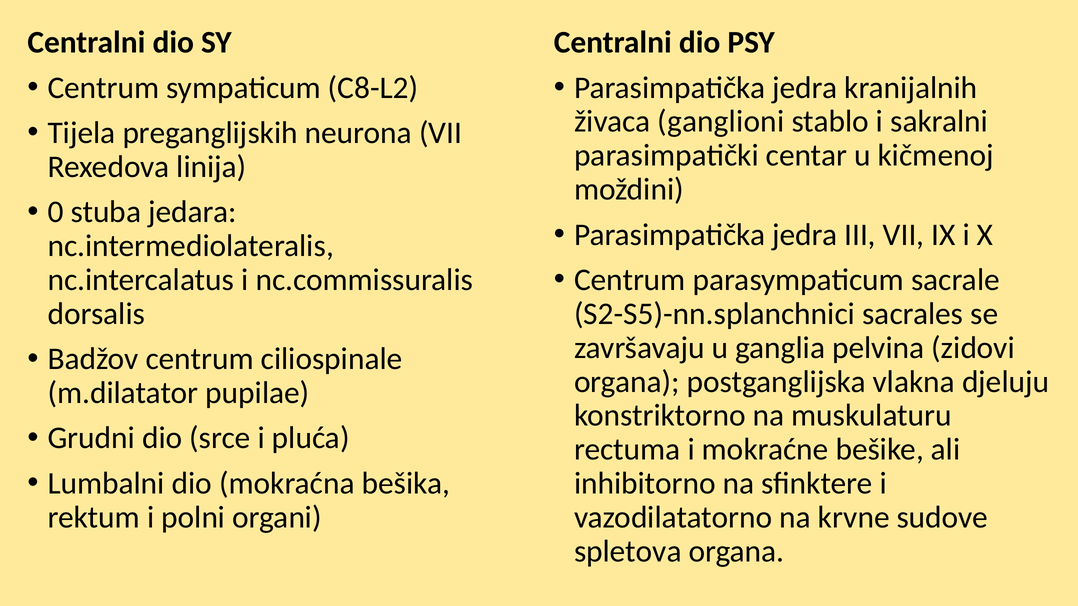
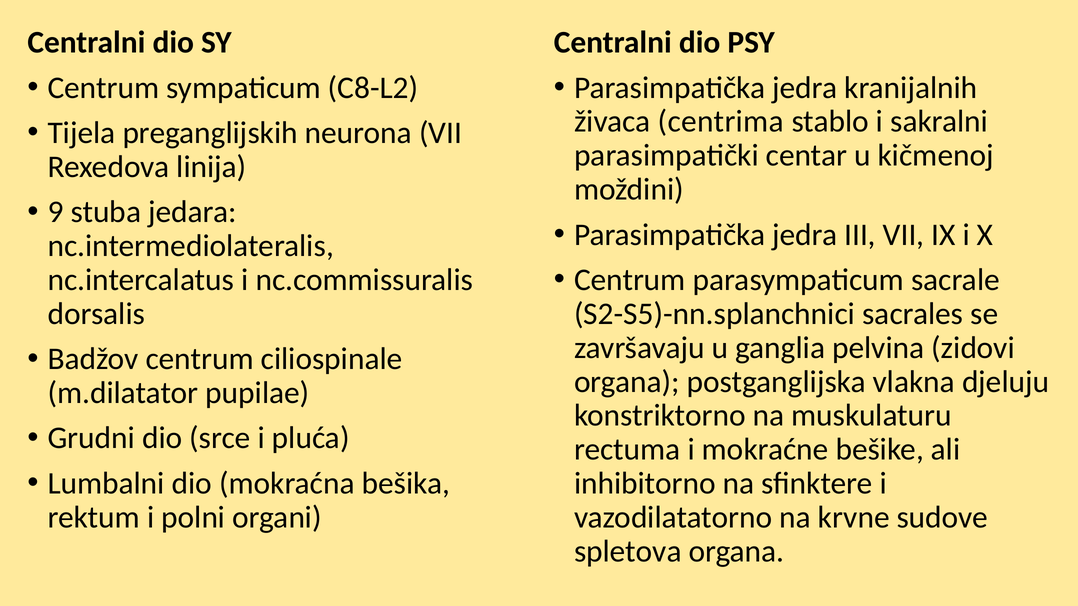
ganglioni: ganglioni -> centrima
0: 0 -> 9
